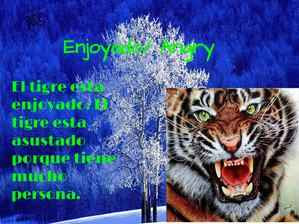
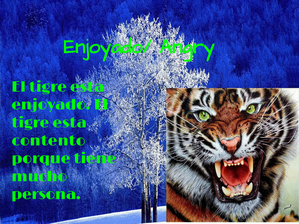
asustado: asustado -> contento
